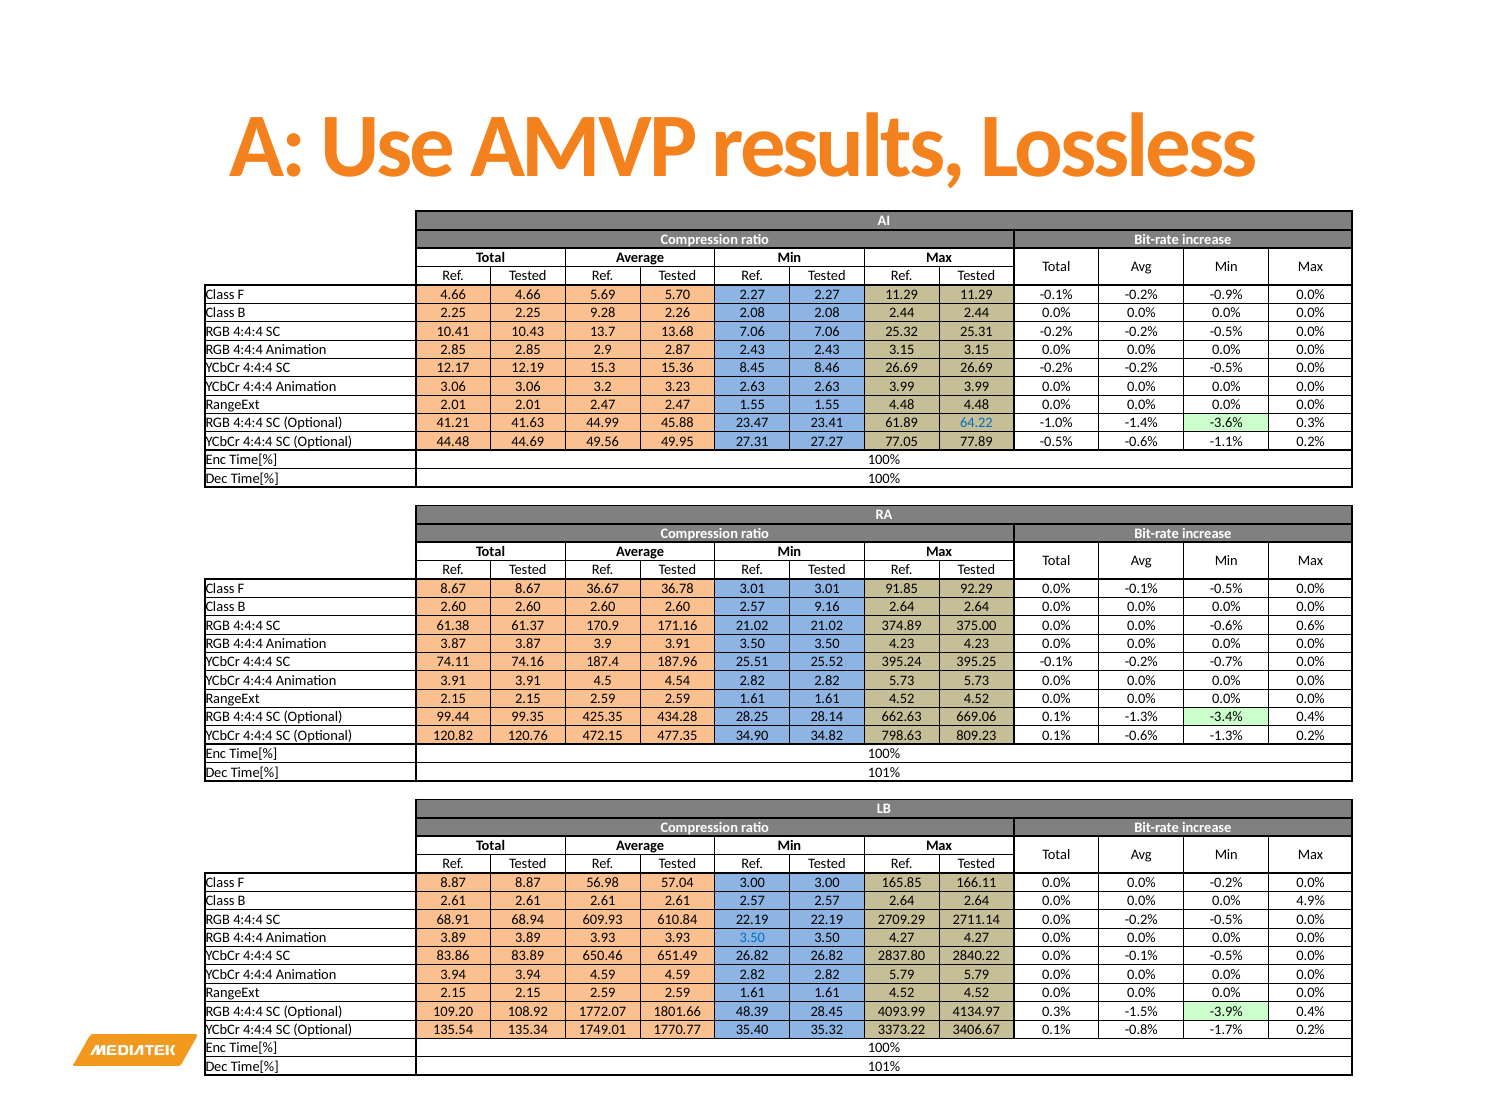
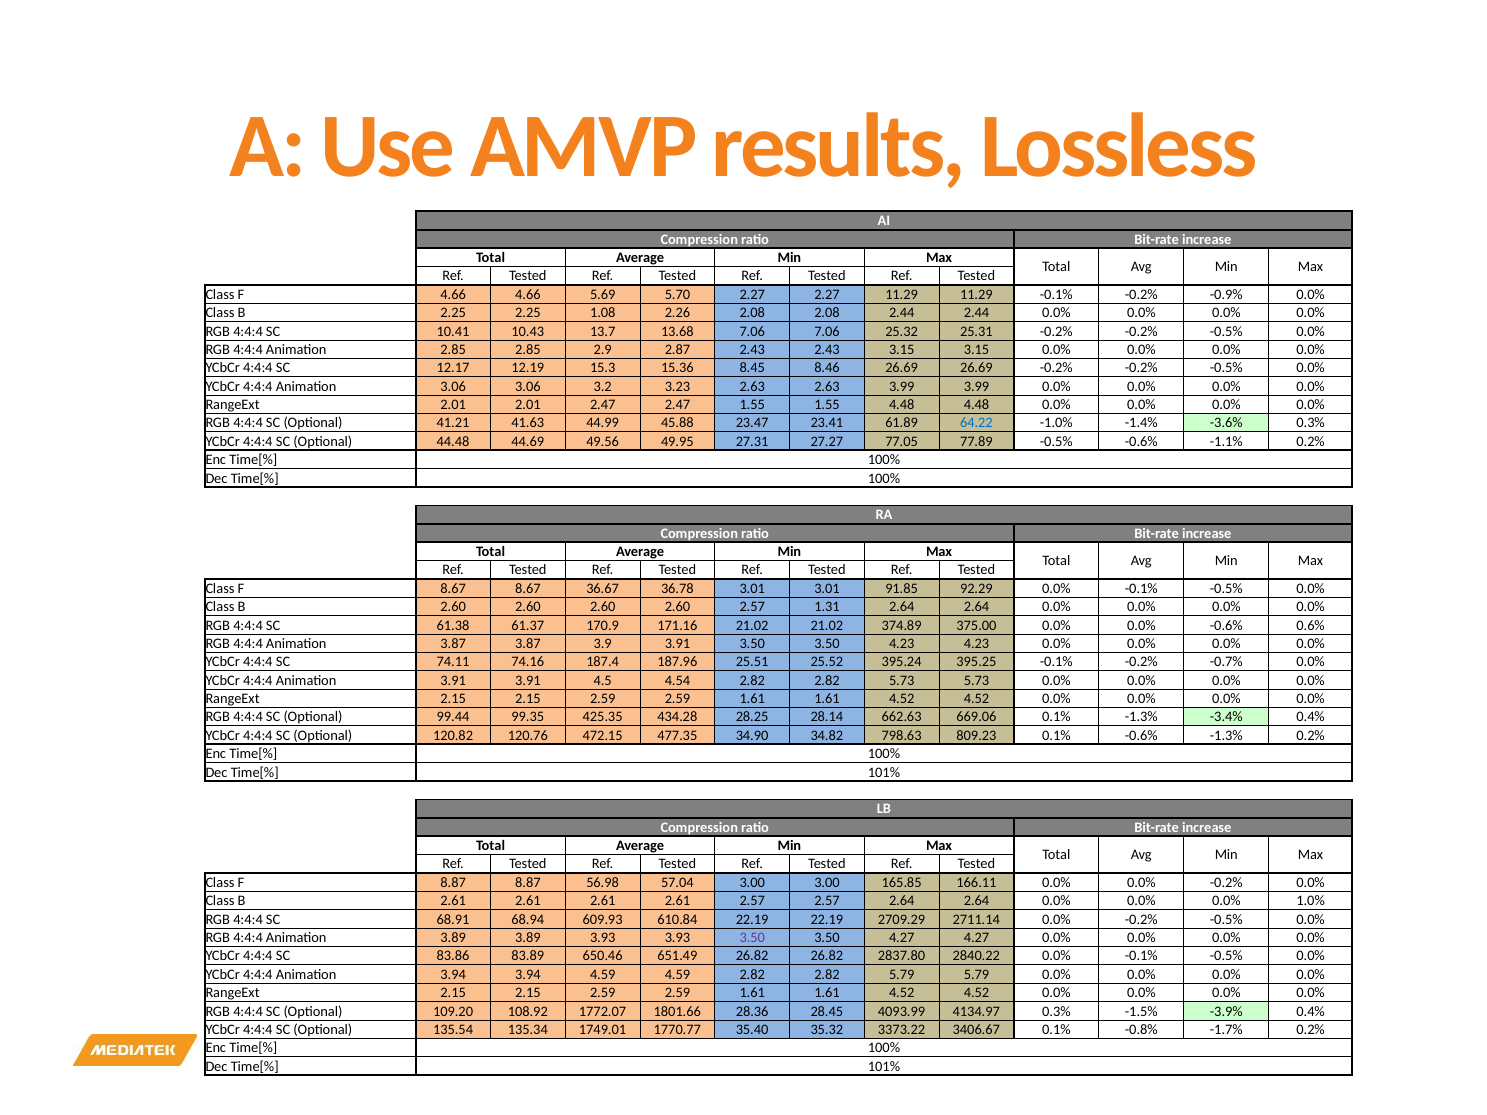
9.28: 9.28 -> 1.08
9.16: 9.16 -> 1.31
4.9%: 4.9% -> 1.0%
3.50 at (752, 938) colour: blue -> purple
48.39: 48.39 -> 28.36
